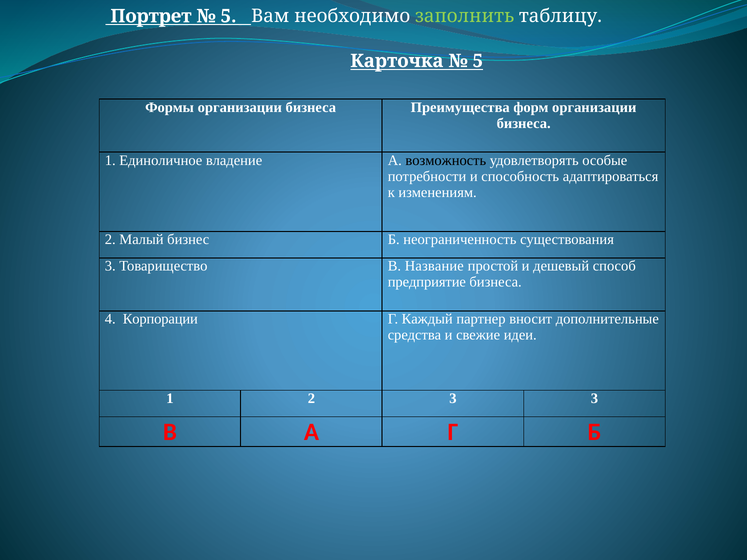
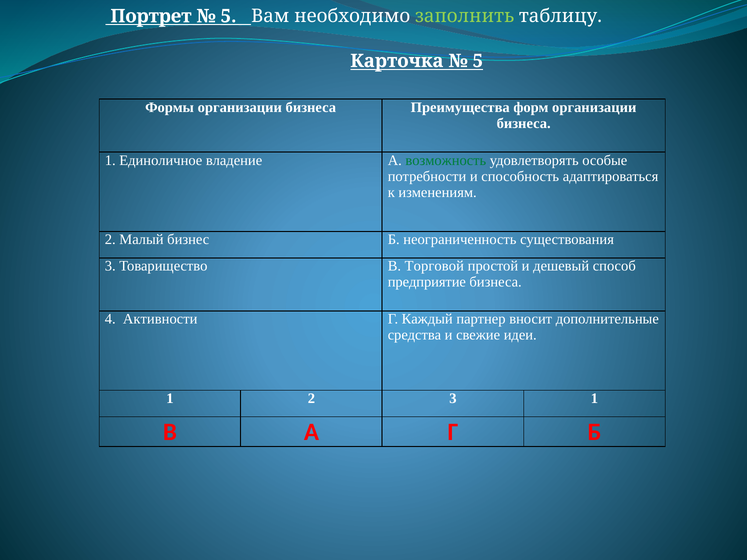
возможность colour: black -> green
Название: Название -> Торговой
Корпорации: Корпорации -> Активности
3 3: 3 -> 1
